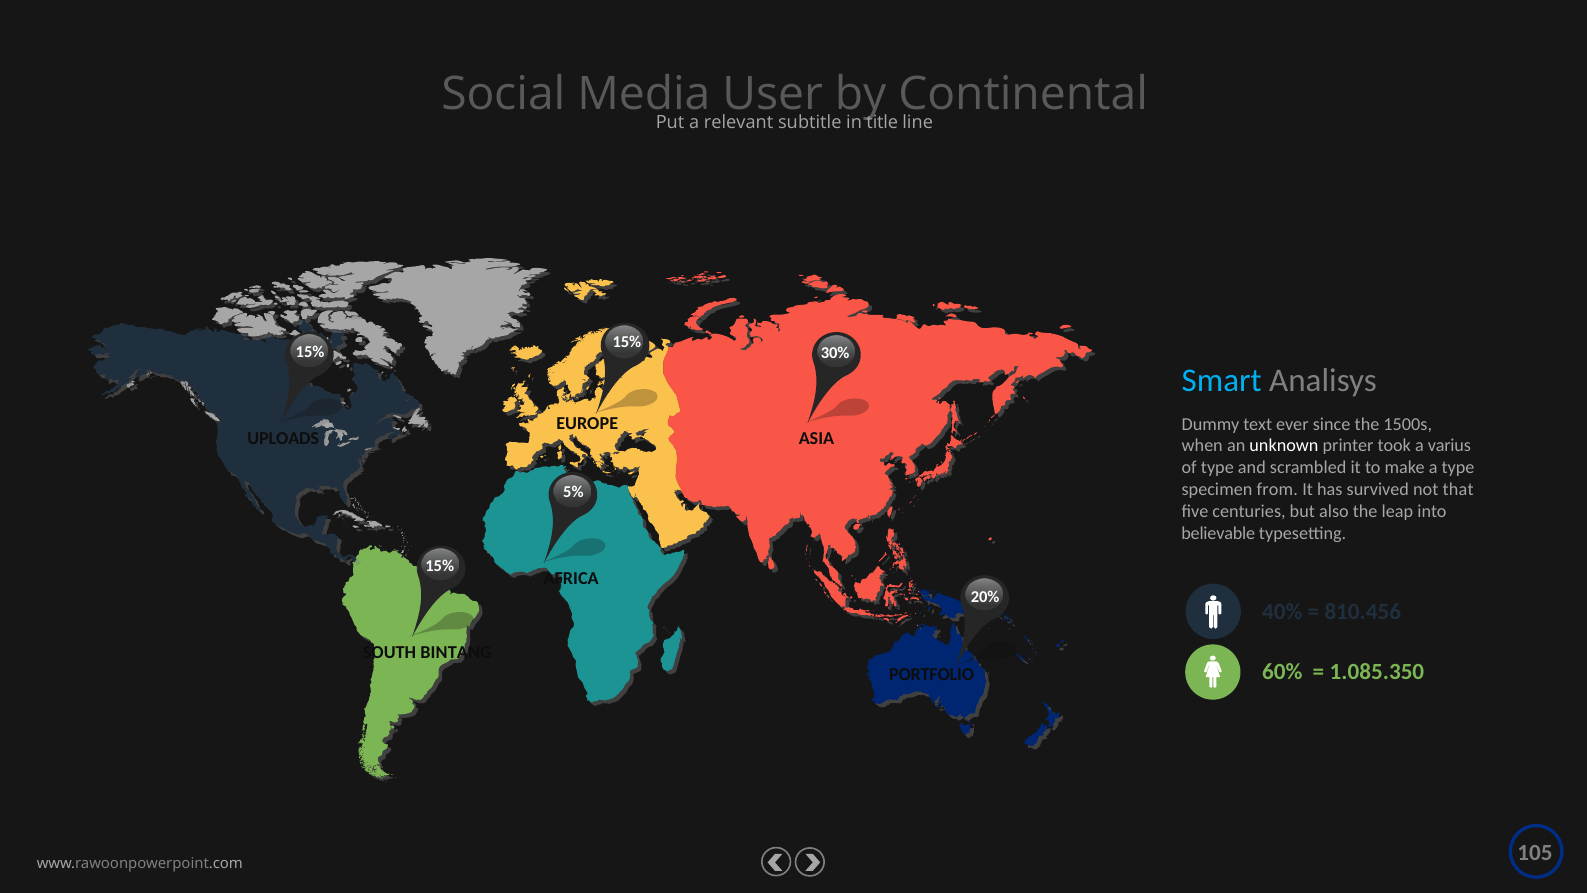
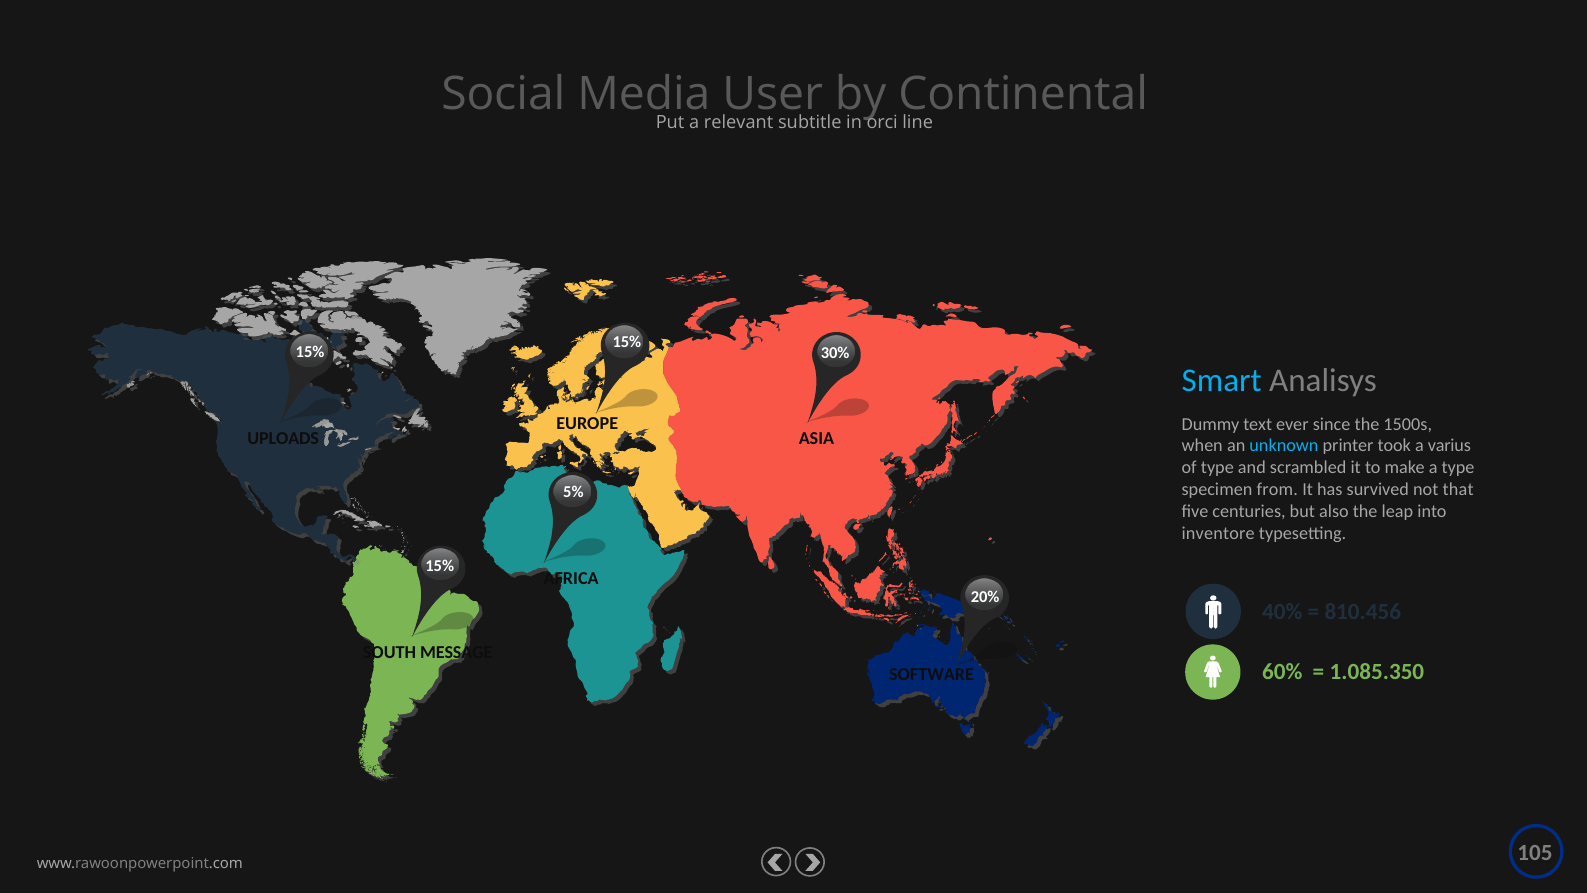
title: title -> orci
unknown colour: white -> light blue
believable: believable -> inventore
BINTANG: BINTANG -> MESSAGE
PORTFOLIO: PORTFOLIO -> SOFTWARE
